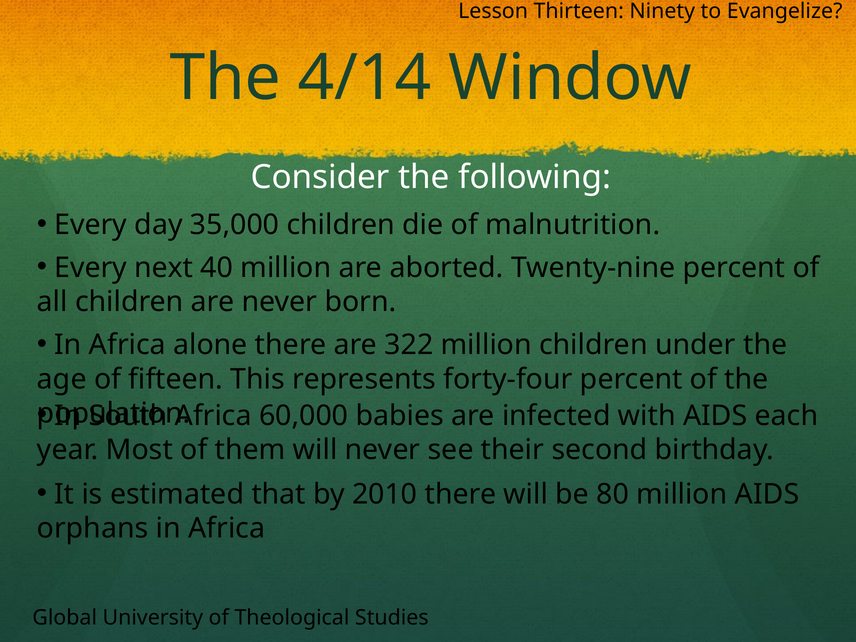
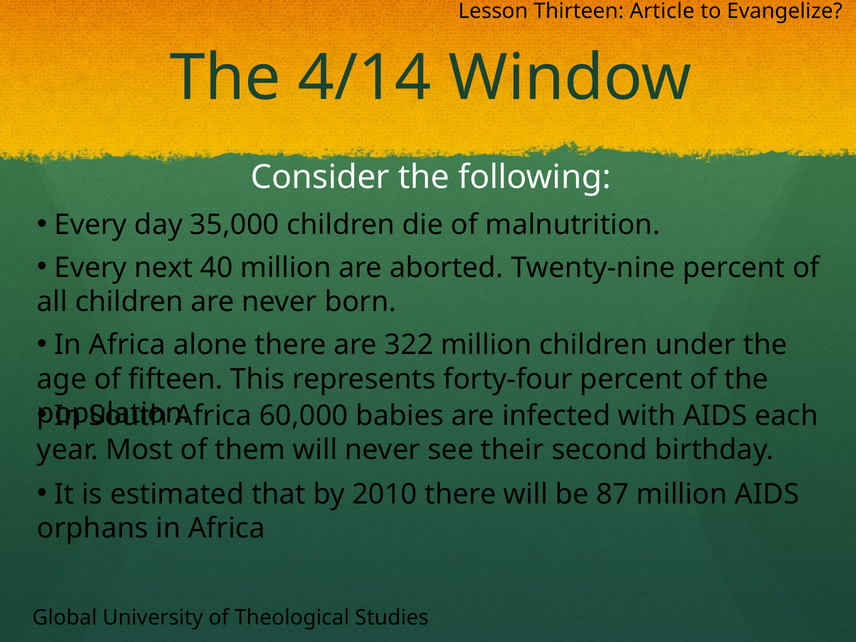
Ninety: Ninety -> Article
80: 80 -> 87
